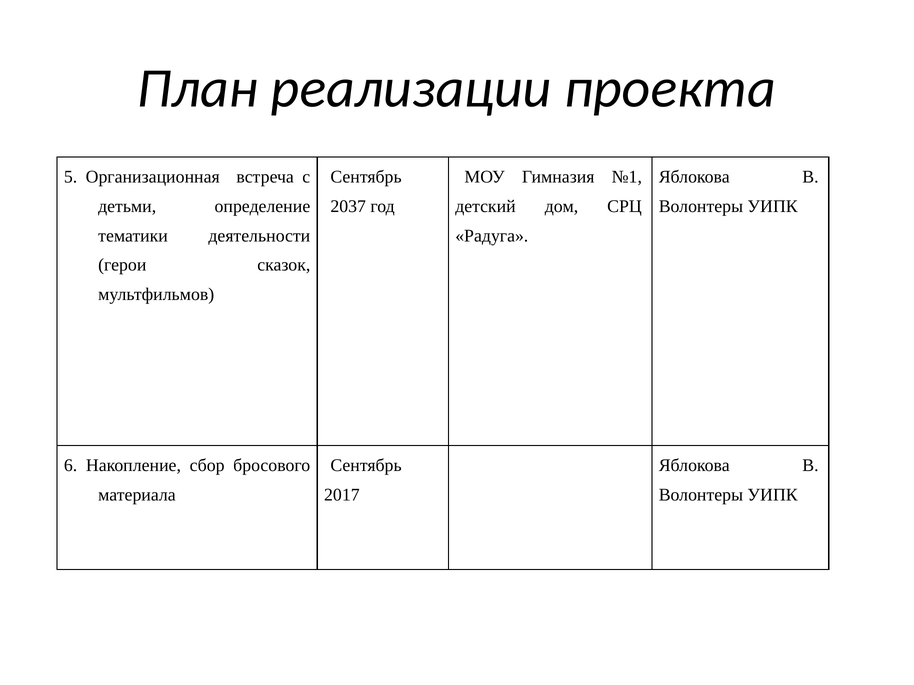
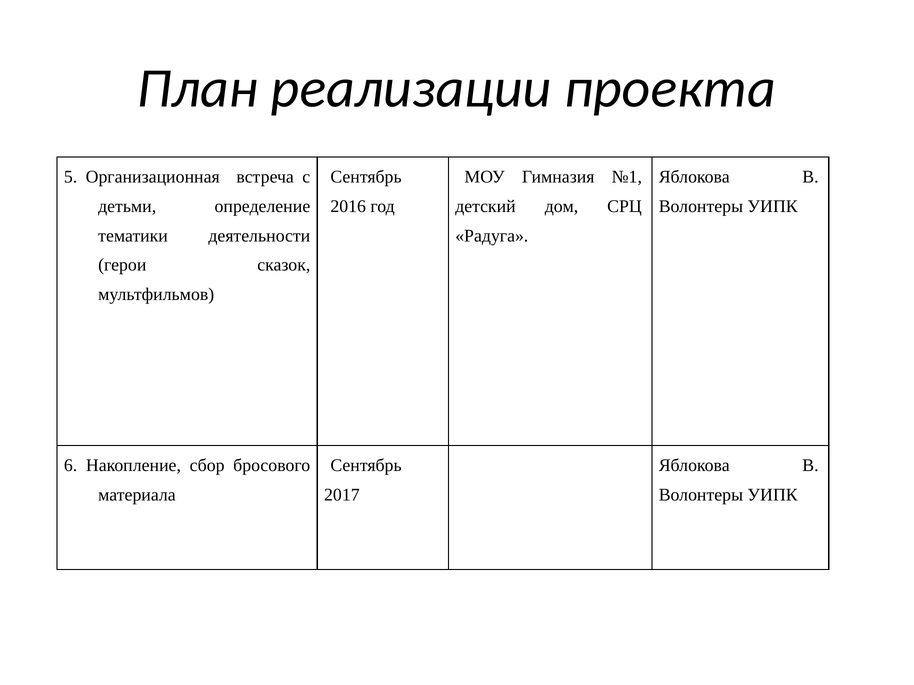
2037: 2037 -> 2016
